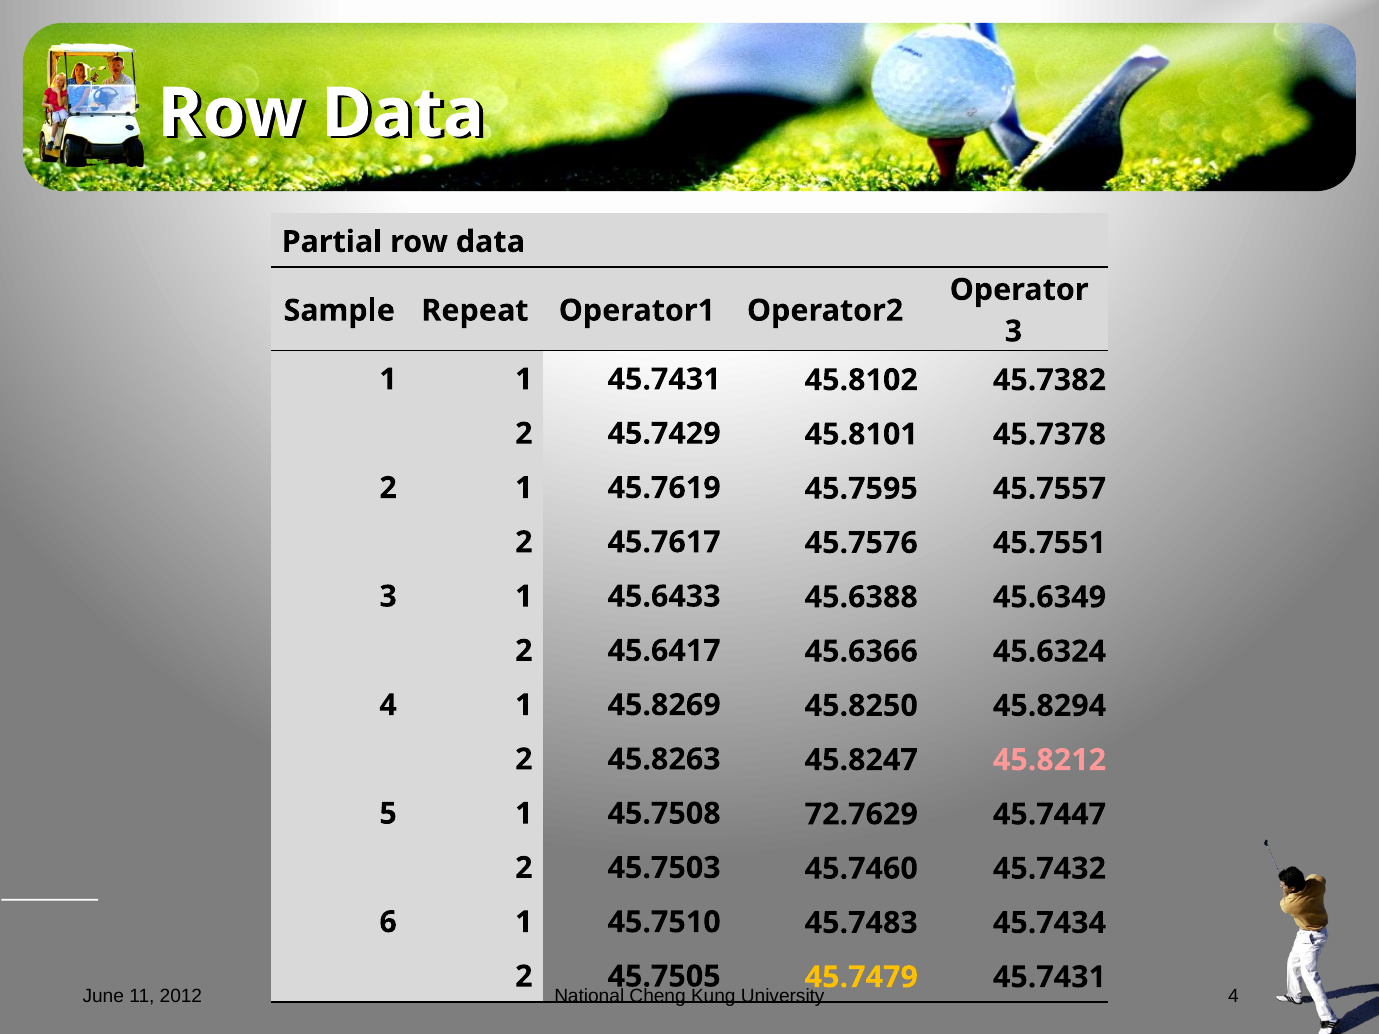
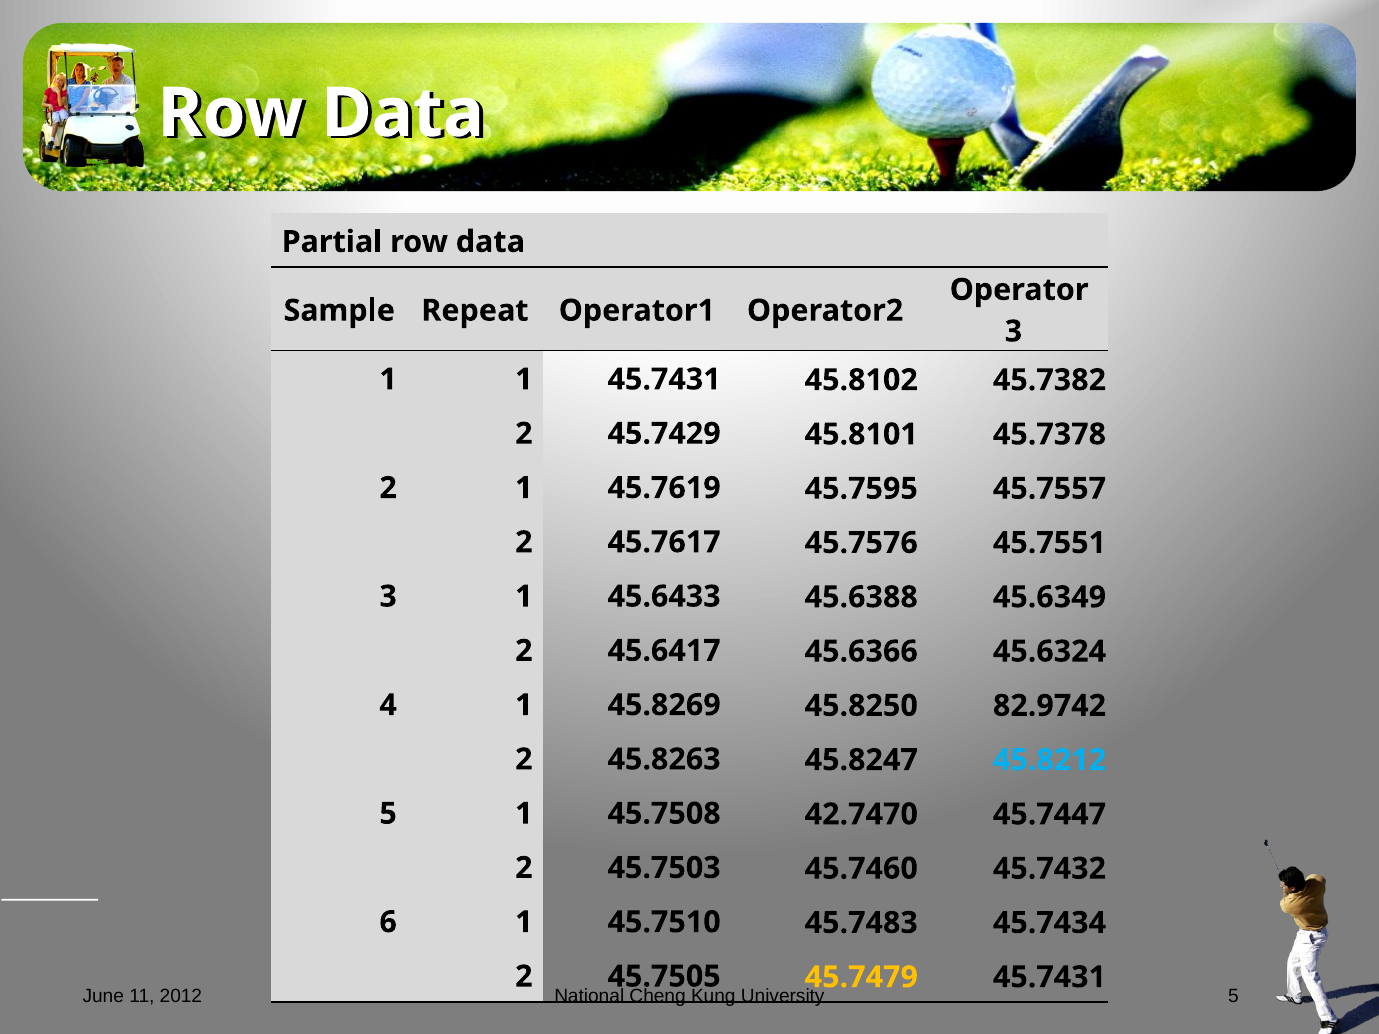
45.8294: 45.8294 -> 82.9742
45.8212 colour: pink -> light blue
72.7629: 72.7629 -> 42.7470
University 4: 4 -> 5
